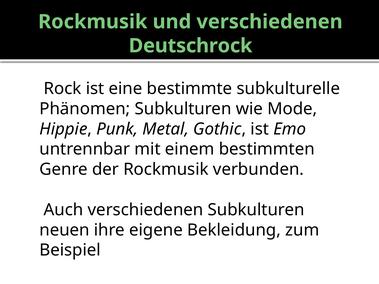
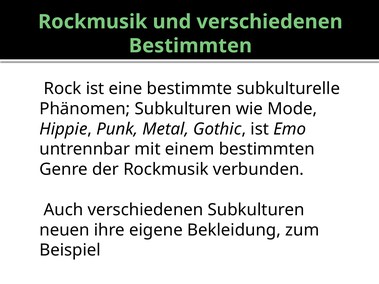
Deutschrock at (191, 46): Deutschrock -> Bestimmten
